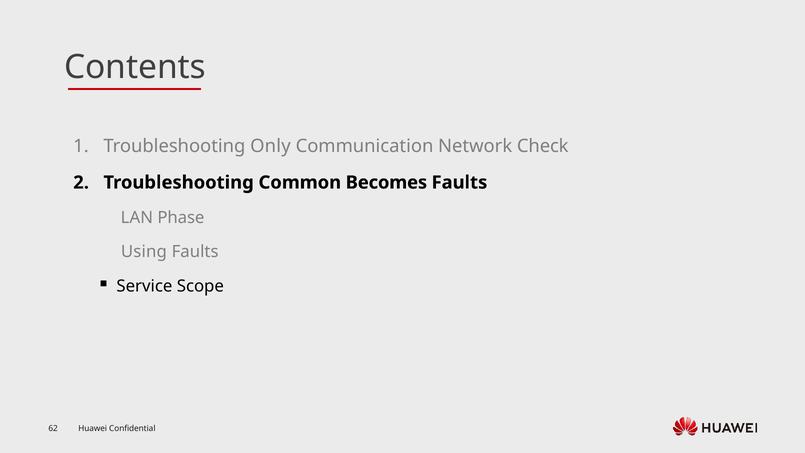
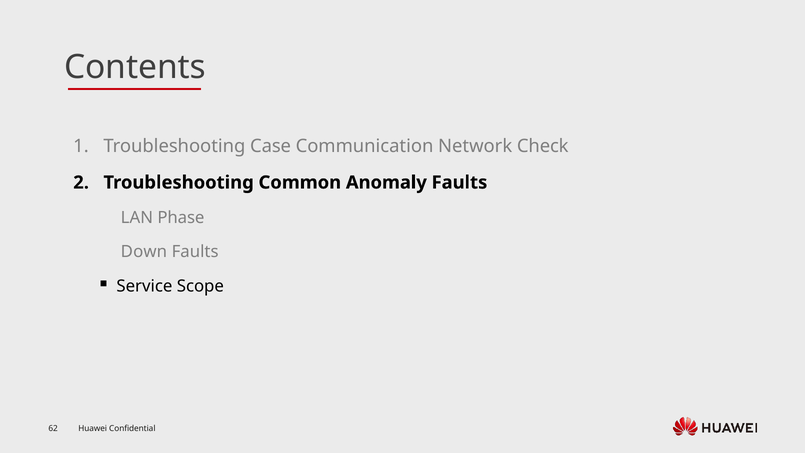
Only: Only -> Case
Becomes: Becomes -> Anomaly
Using: Using -> Down
